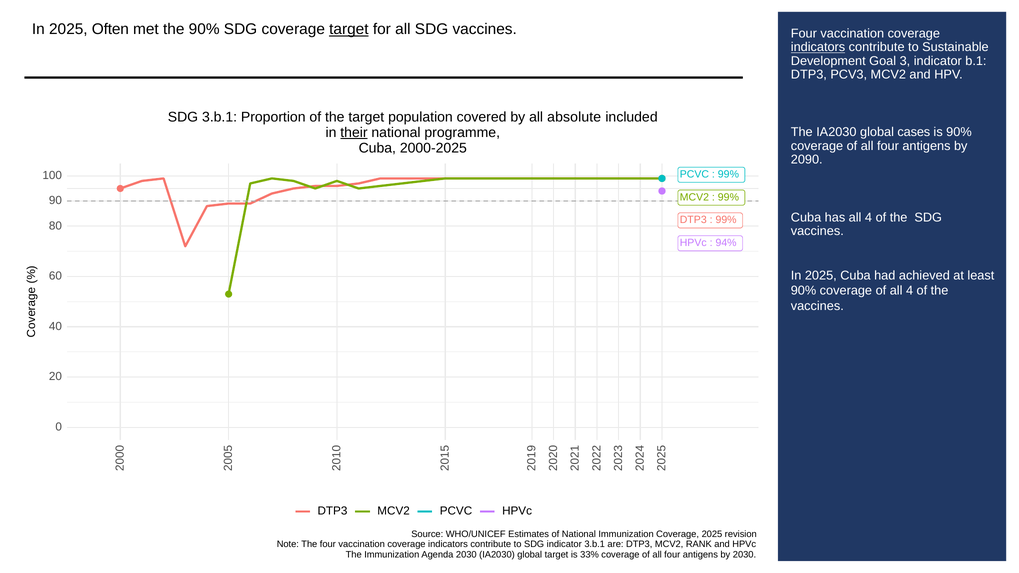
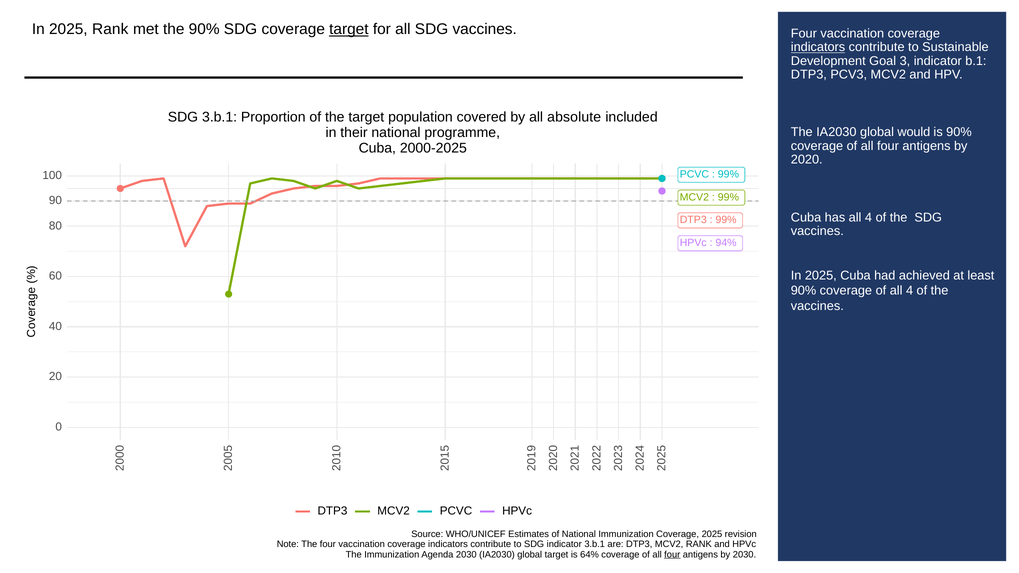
2025 Often: Often -> Rank
their underline: present -> none
cases: cases -> would
2090: 2090 -> 2020
33%: 33% -> 64%
four at (672, 555) underline: none -> present
